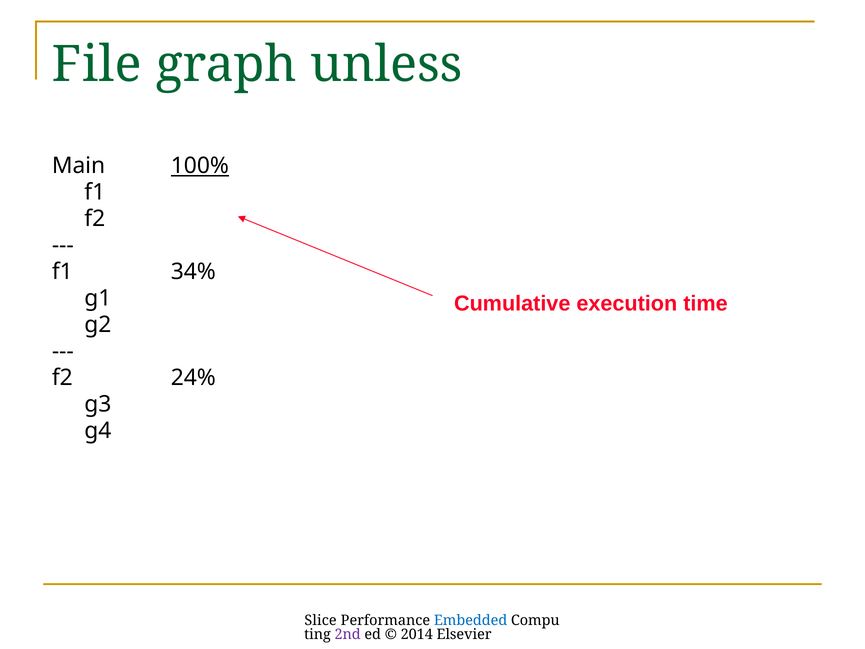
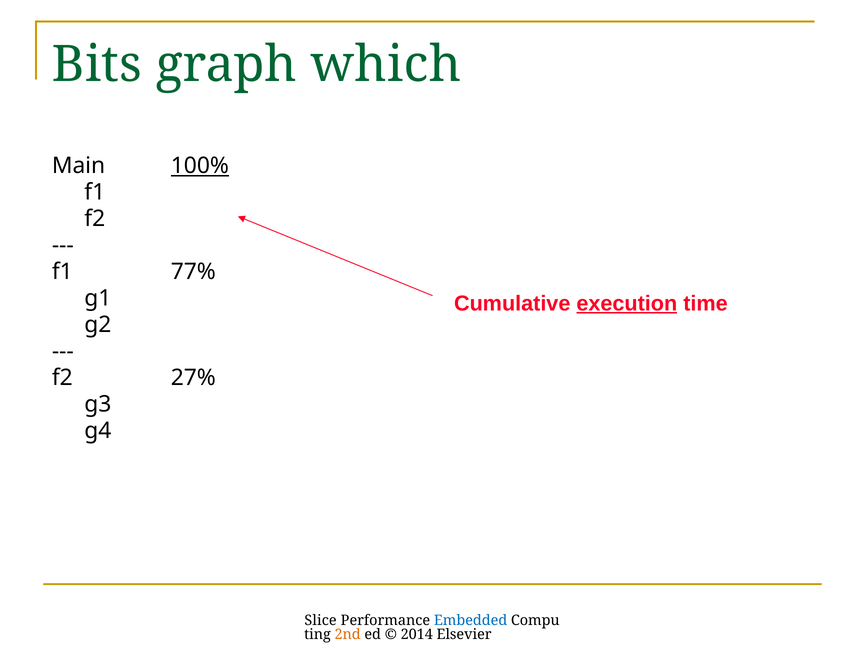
File: File -> Bits
unless: unless -> which
34%: 34% -> 77%
execution underline: none -> present
24%: 24% -> 27%
2nd colour: purple -> orange
